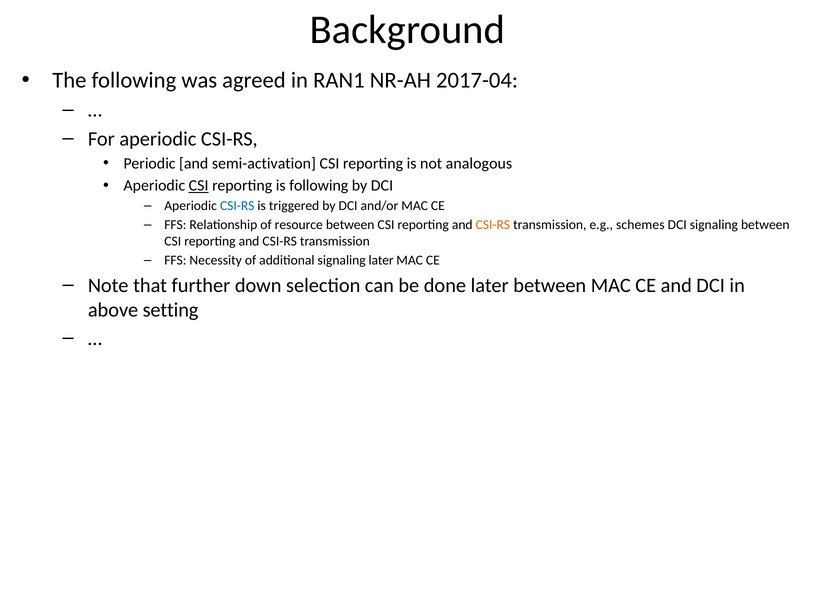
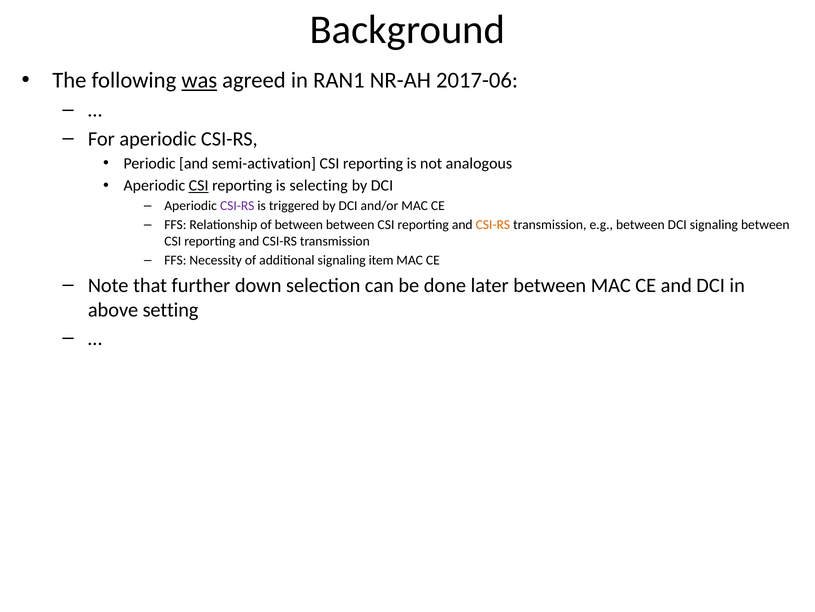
was underline: none -> present
2017-04: 2017-04 -> 2017-06
is following: following -> selecting
CSI-RS at (237, 206) colour: blue -> purple
of resource: resource -> between
e.g schemes: schemes -> between
signaling later: later -> item
